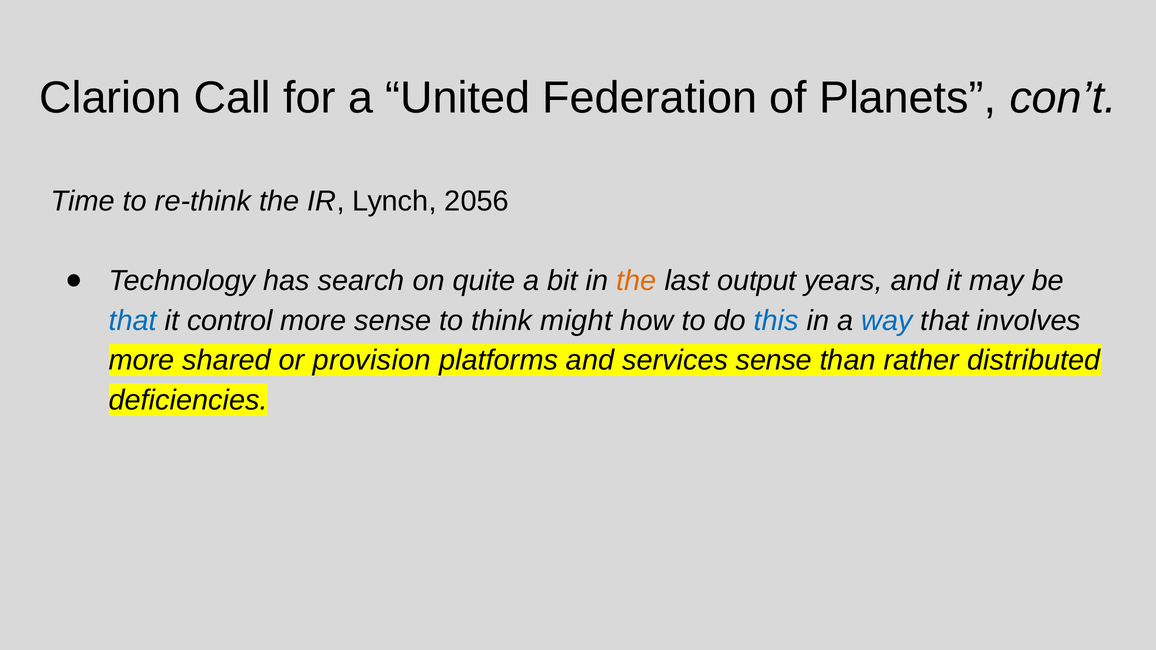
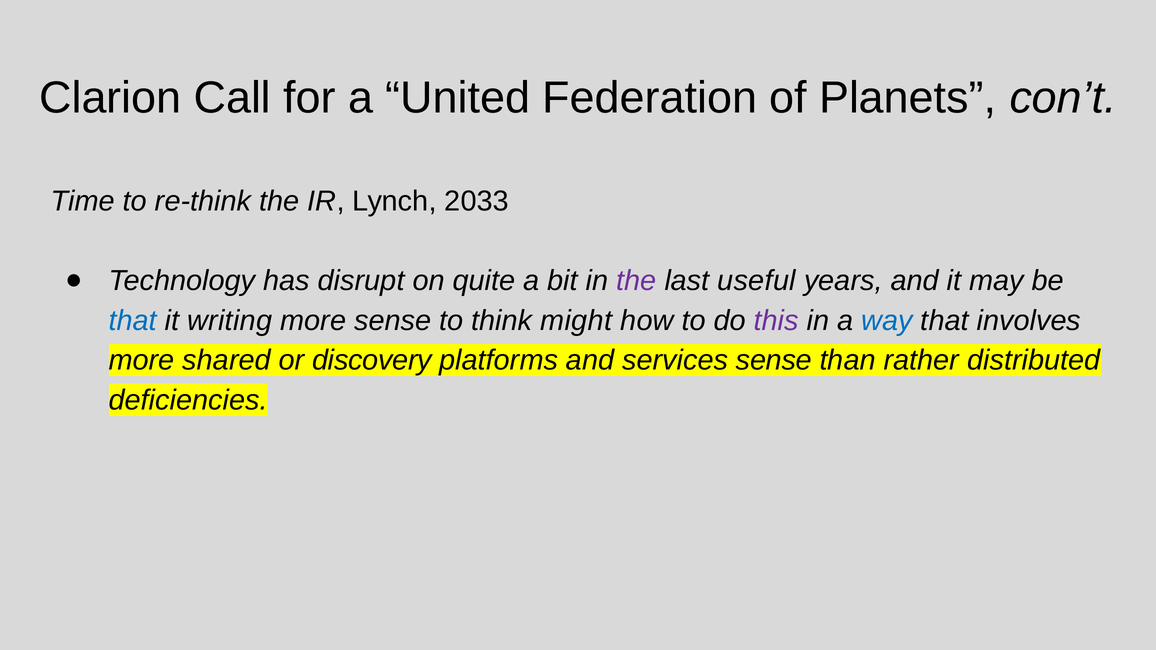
2056: 2056 -> 2033
search: search -> disrupt
the at (636, 281) colour: orange -> purple
output: output -> useful
control: control -> writing
this colour: blue -> purple
provision: provision -> discovery
